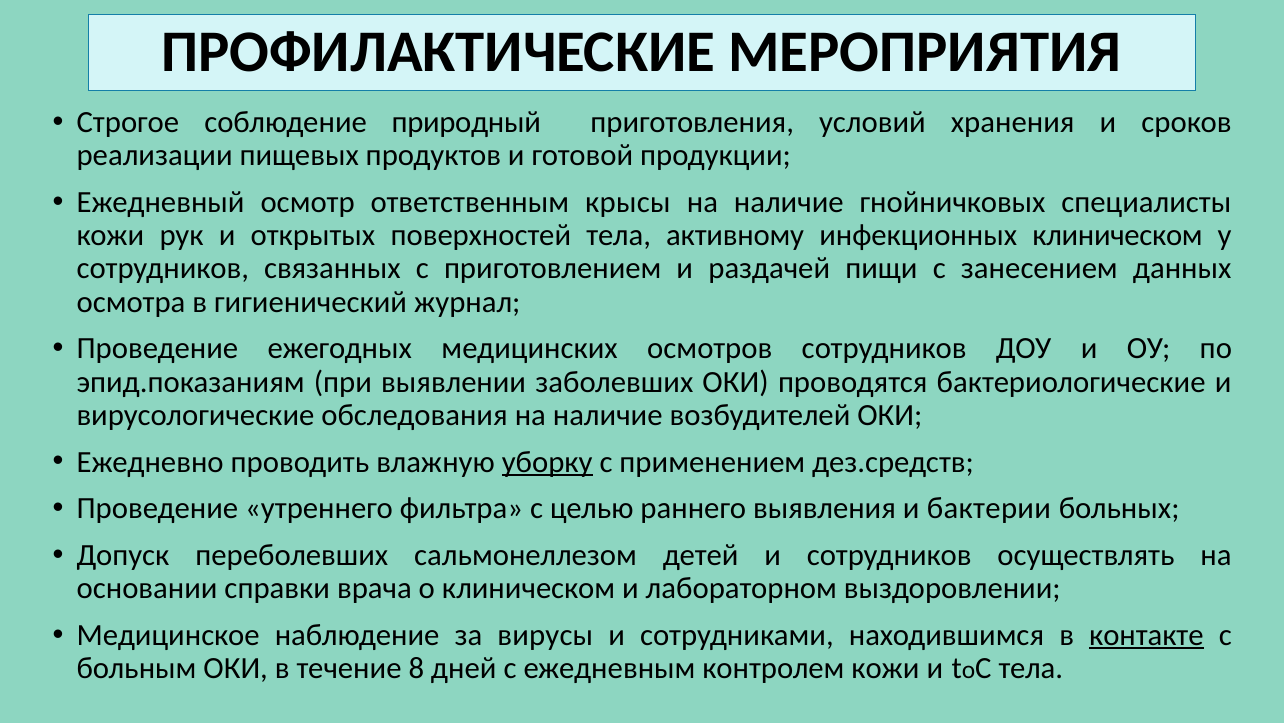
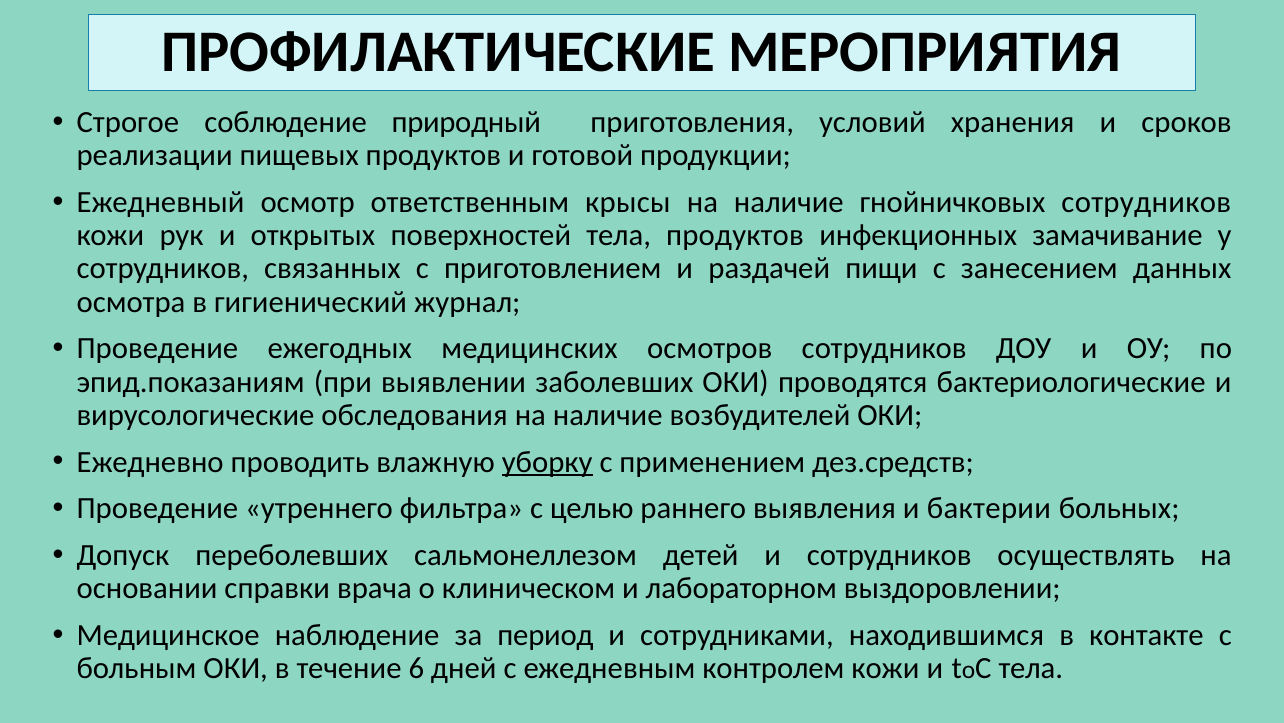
гнойничковых специалисты: специалисты -> сотрудников
тела активному: активному -> продуктов
инфекционных клиническом: клиническом -> замачивание
вирусы: вирусы -> период
контакте underline: present -> none
8: 8 -> 6
